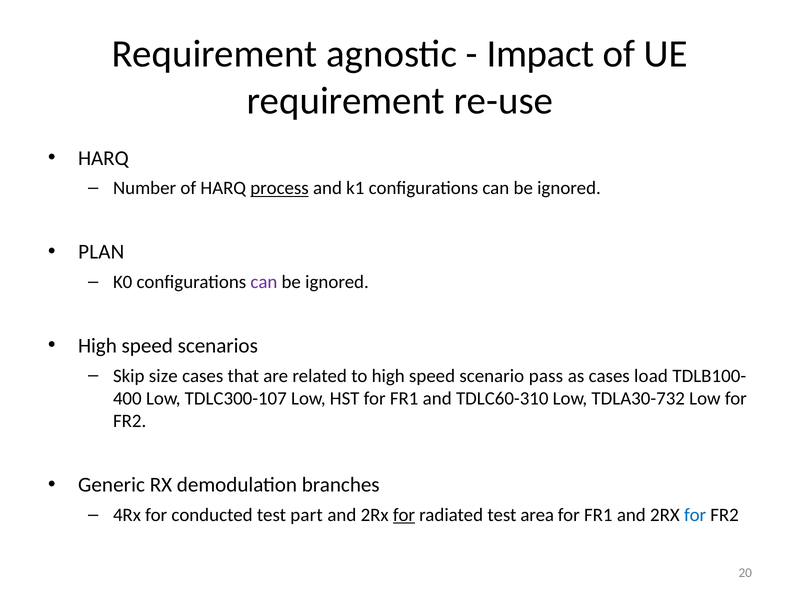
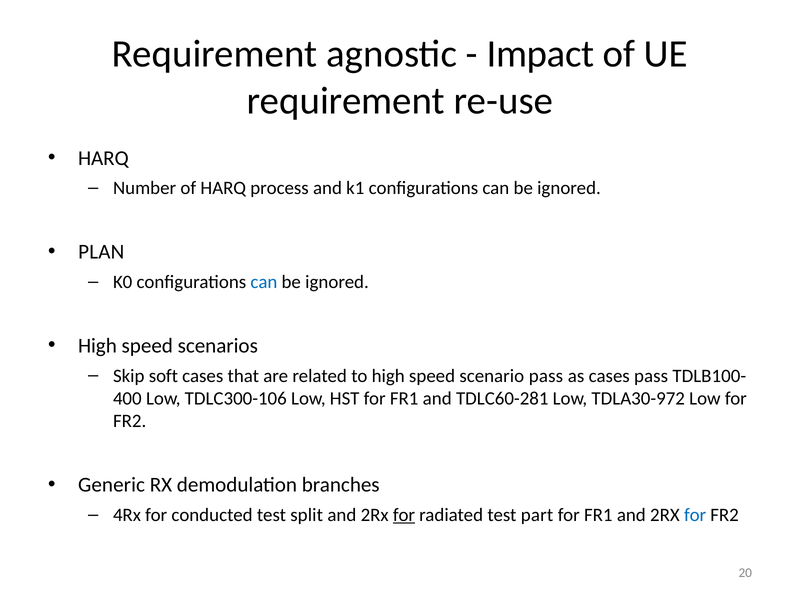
process underline: present -> none
can at (264, 282) colour: purple -> blue
size: size -> soft
cases load: load -> pass
TDLC300-107: TDLC300-107 -> TDLC300-106
TDLC60-310: TDLC60-310 -> TDLC60-281
TDLA30-732: TDLA30-732 -> TDLA30-972
part: part -> split
area: area -> part
